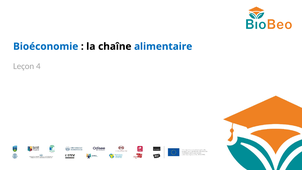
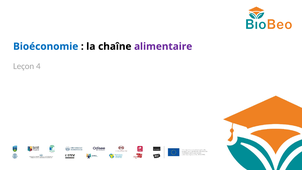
alimentaire colour: blue -> purple
